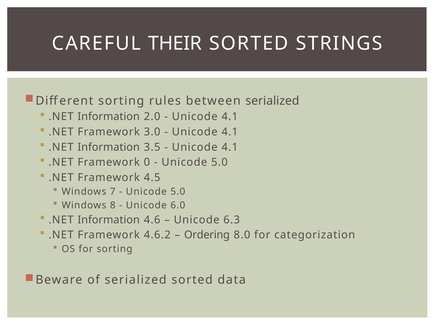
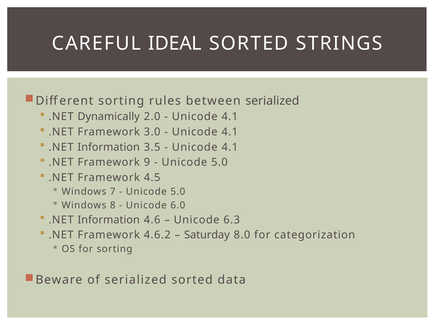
THEIR: THEIR -> IDEAL
Information at (109, 117): Information -> Dynamically
0: 0 -> 9
Ordering: Ordering -> Saturday
